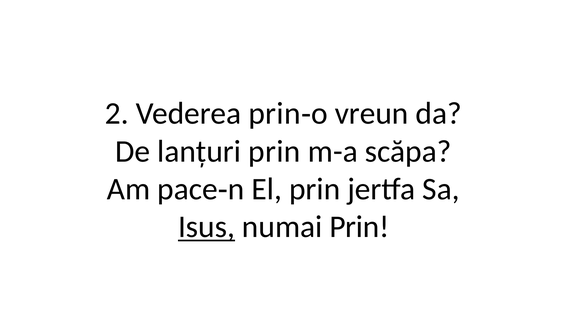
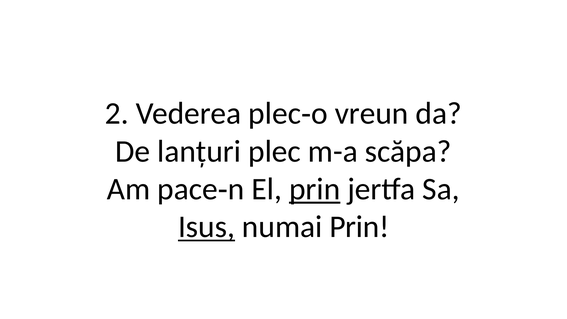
Vederea prin: prin -> plec
lanțuri prin: prin -> plec
prin at (315, 189) underline: none -> present
